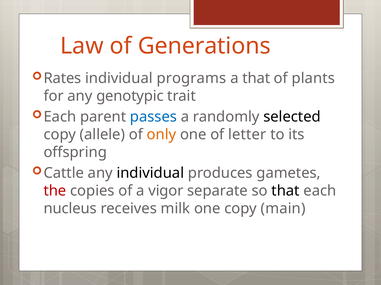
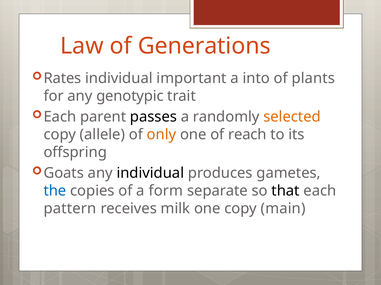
programs: programs -> important
a that: that -> into
passes colour: blue -> black
selected colour: black -> orange
letter: letter -> reach
Cattle: Cattle -> Goats
the colour: red -> blue
vigor: vigor -> form
nucleus: nucleus -> pattern
